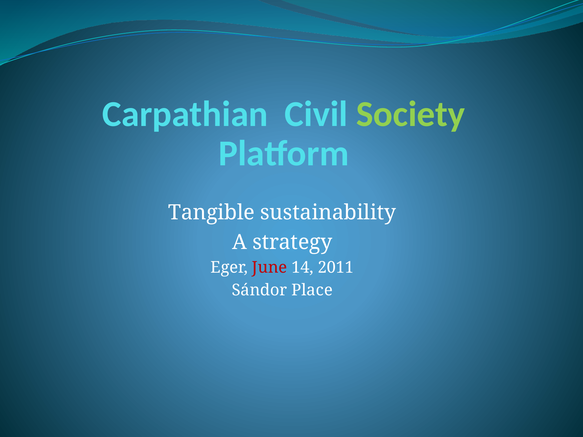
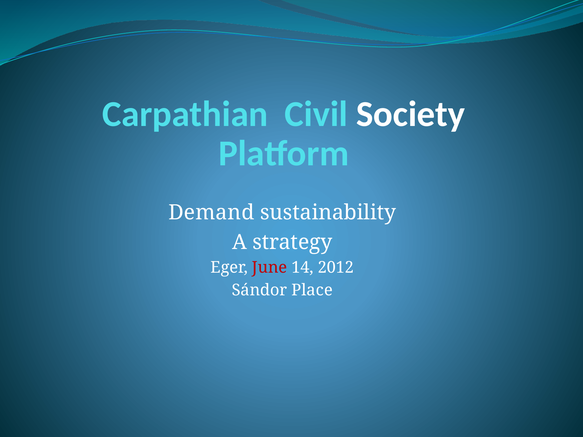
Society colour: light green -> white
Tangible: Tangible -> Demand
2011: 2011 -> 2012
